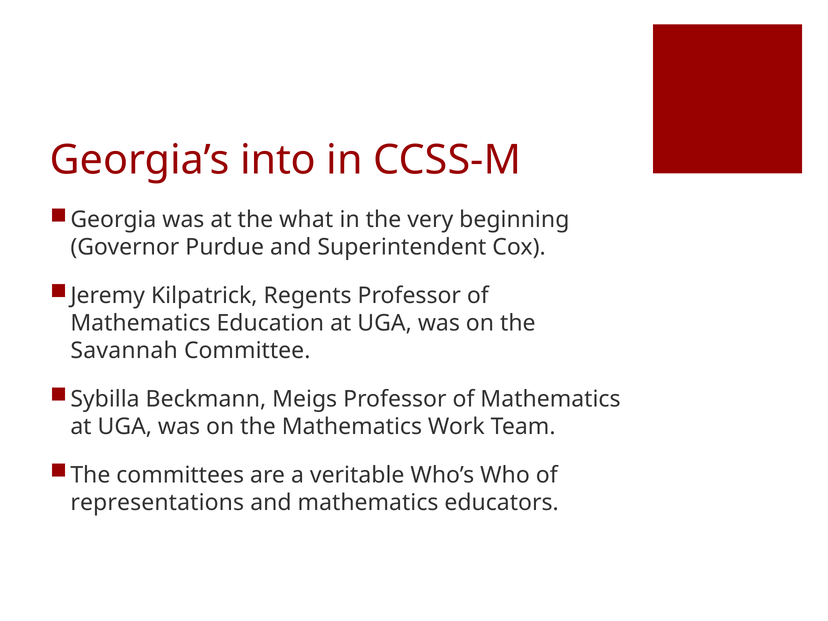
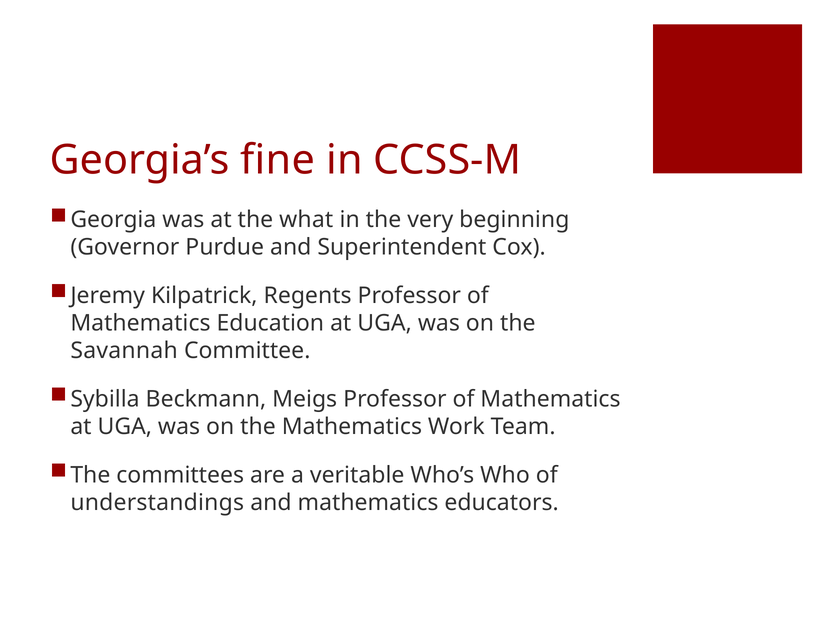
into: into -> fine
representations: representations -> understandings
